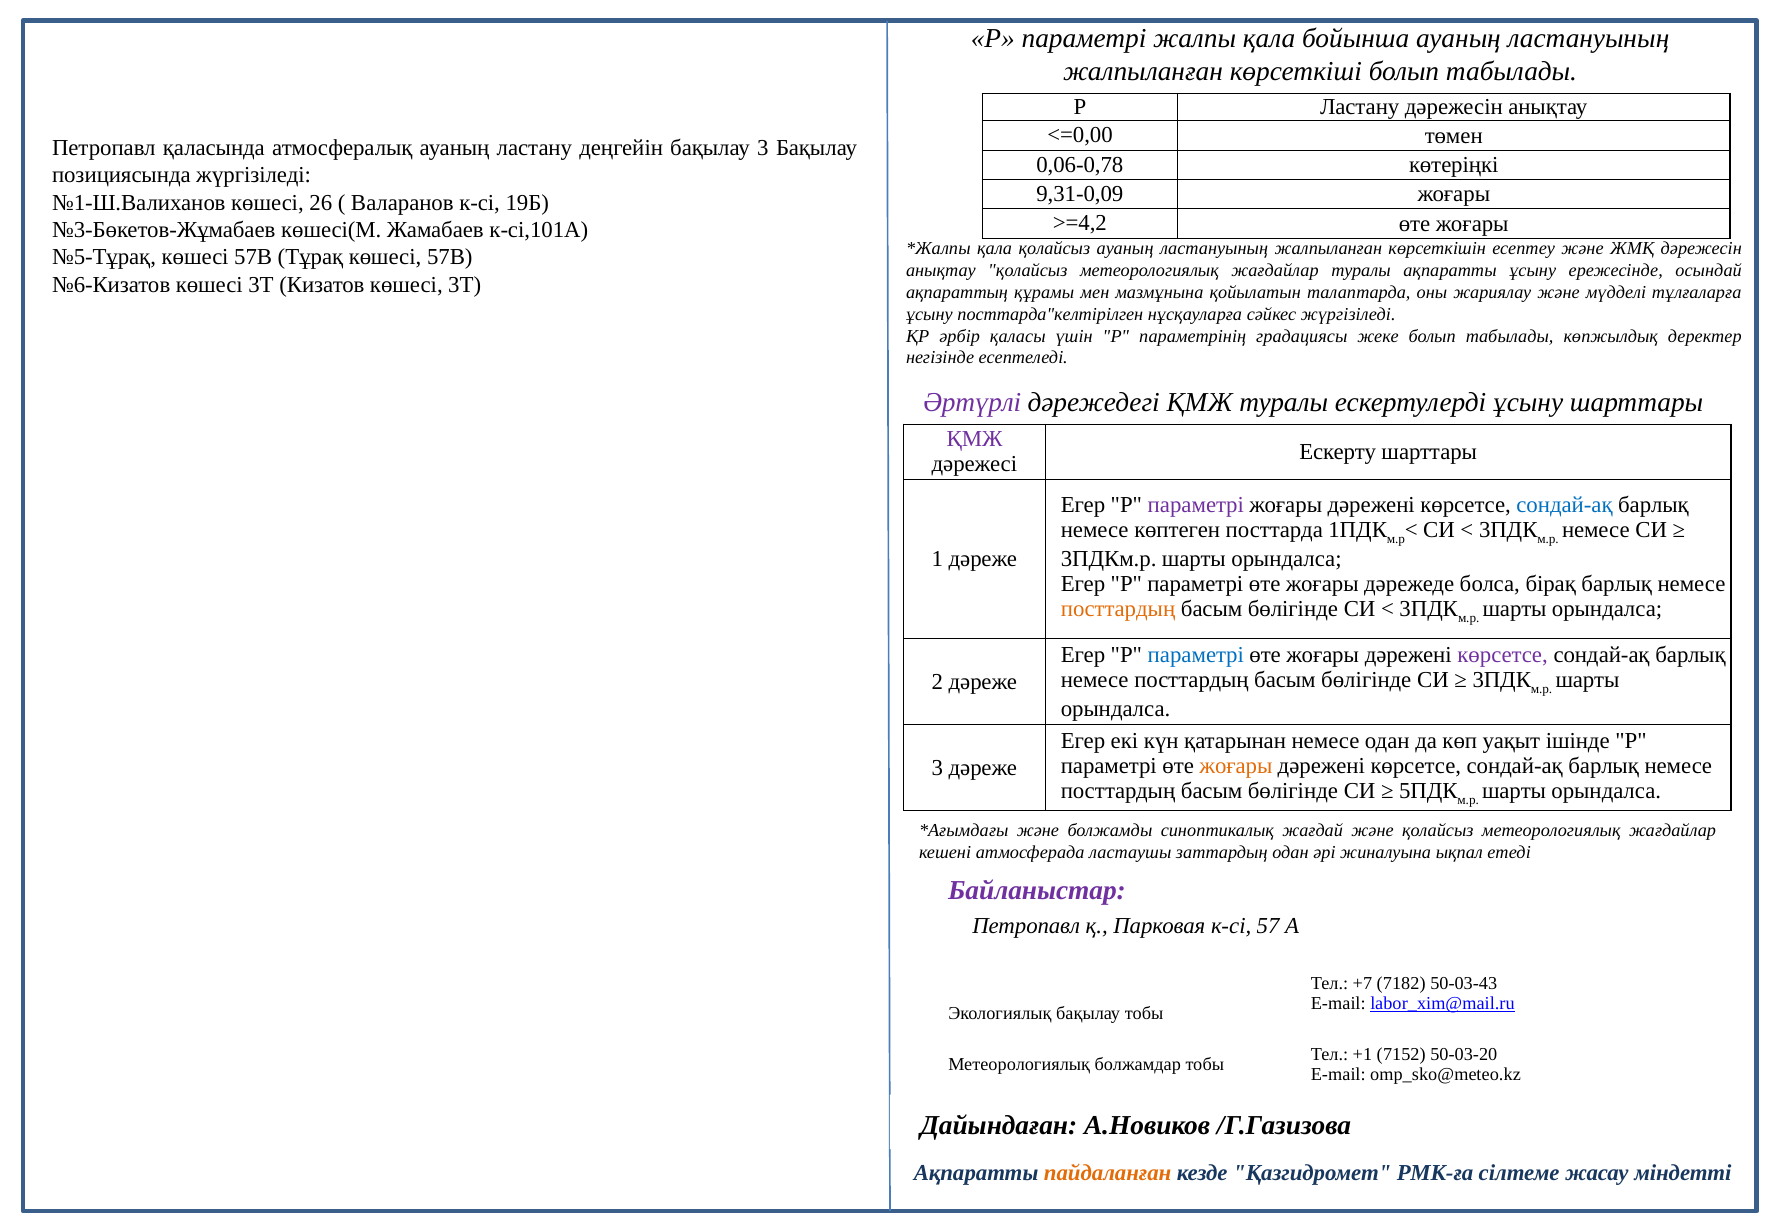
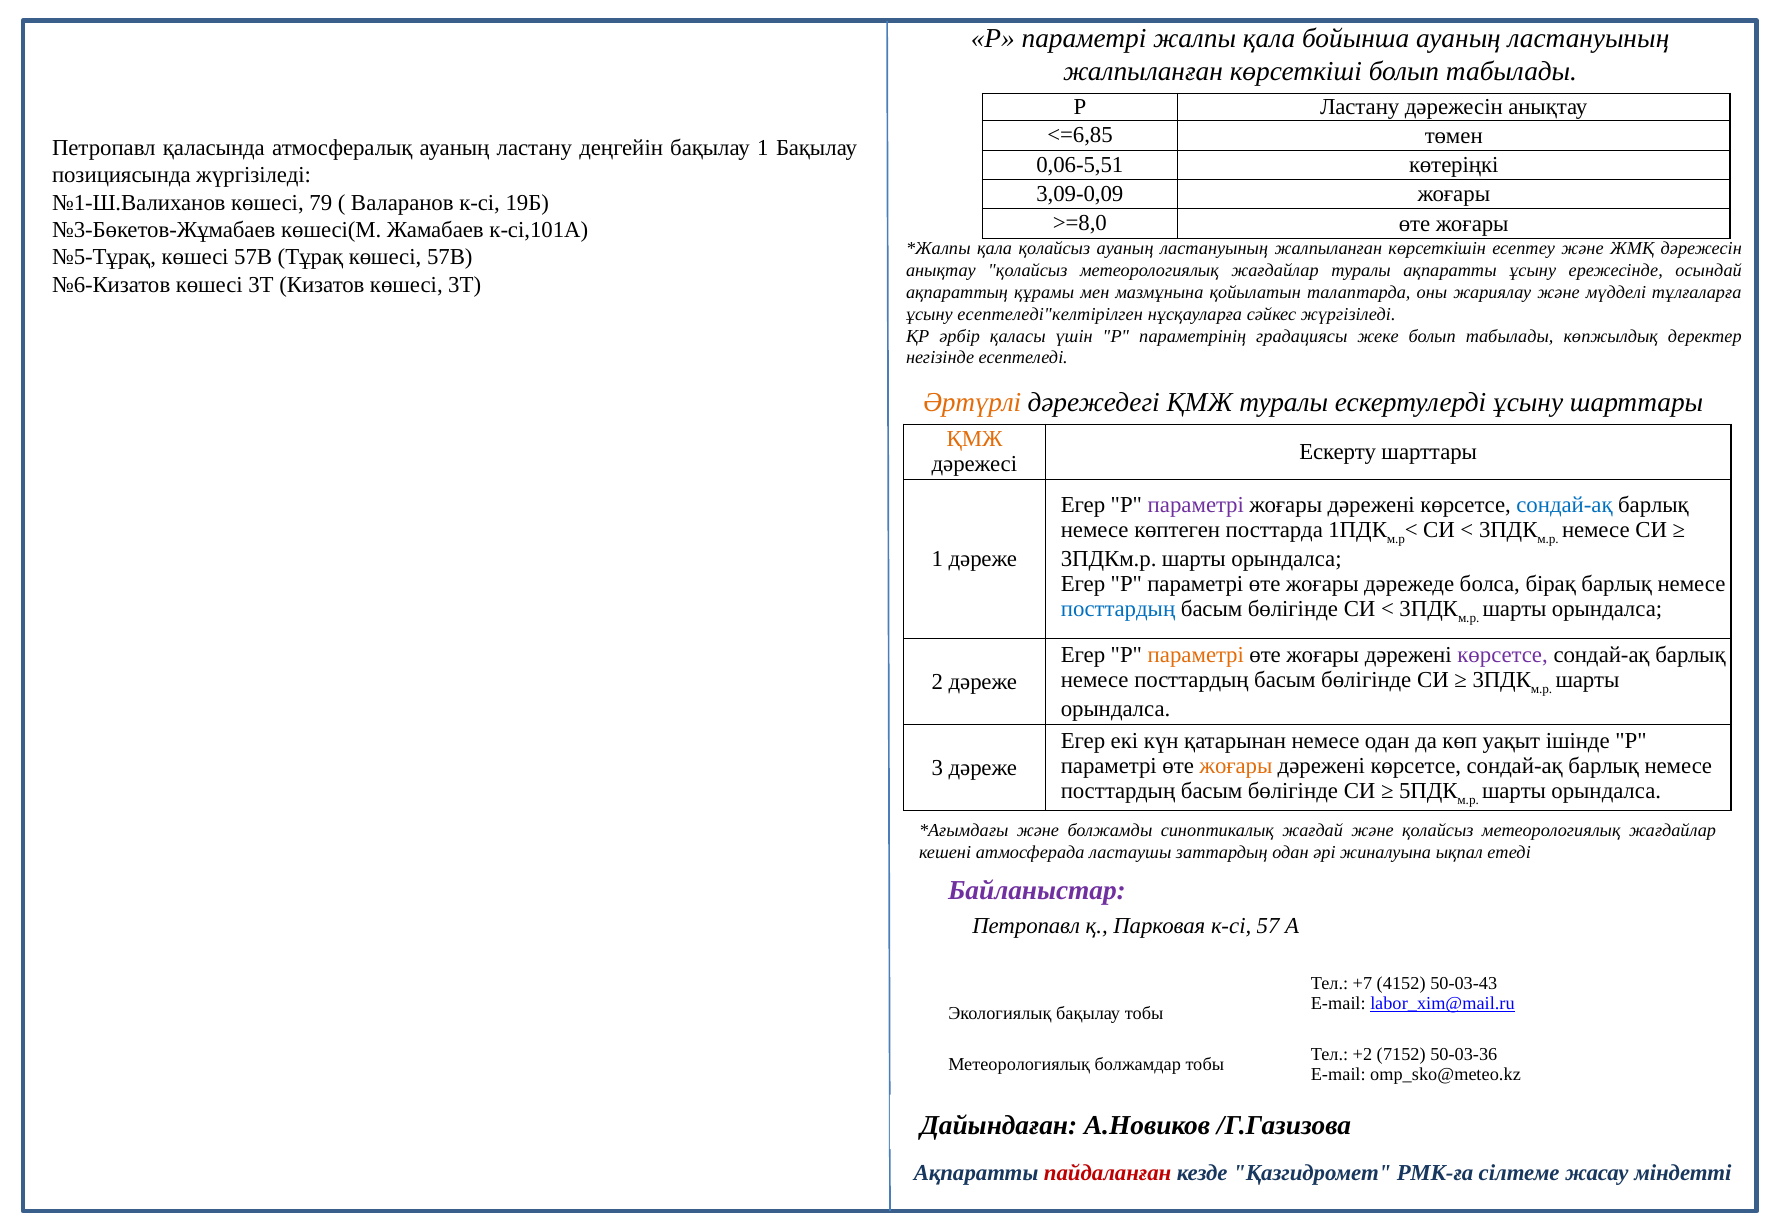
<=0,00: <=0,00 -> <=6,85
бақылау 3: 3 -> 1
0,06-0,78: 0,06-0,78 -> 0,06-5,51
9,31-0,09: 9,31-0,09 -> 3,09-0,09
26: 26 -> 79
>=4,2: >=4,2 -> >=8,0
посттарда"келтірілген: посттарда"келтірілген -> есептеледі"келтірілген
Әртүрлі colour: purple -> orange
ҚМЖ at (975, 439) colour: purple -> orange
посттардың at (1118, 609) colour: orange -> blue
параметрі at (1196, 655) colour: blue -> orange
7182: 7182 -> 4152
+1: +1 -> +2
50-03-20: 50-03-20 -> 50-03-36
пайдаланған colour: orange -> red
